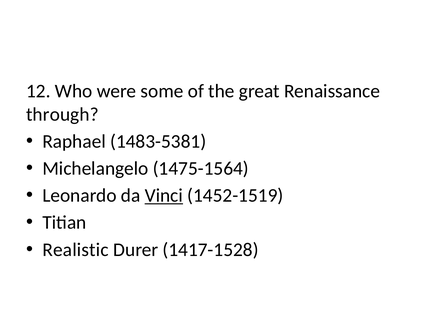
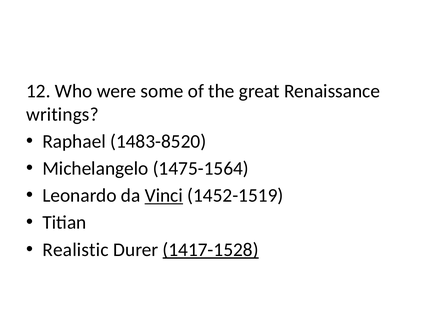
through: through -> writings
1483-5381: 1483-5381 -> 1483-8520
1417-1528 underline: none -> present
